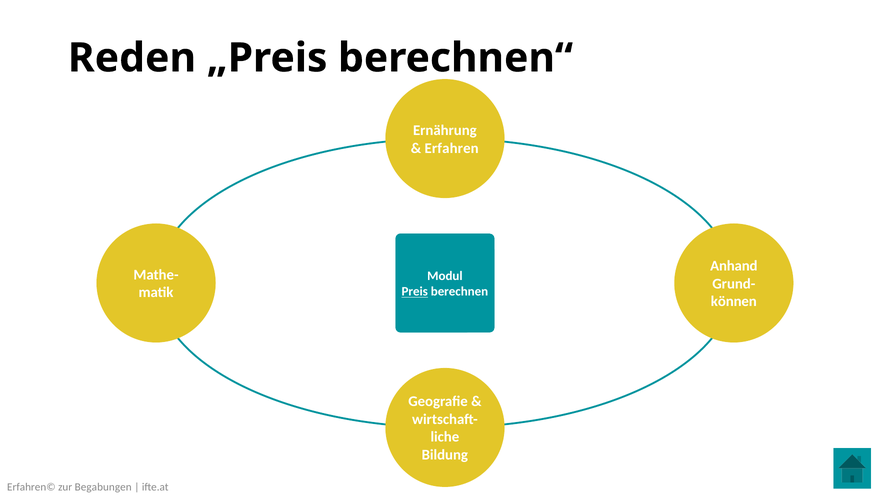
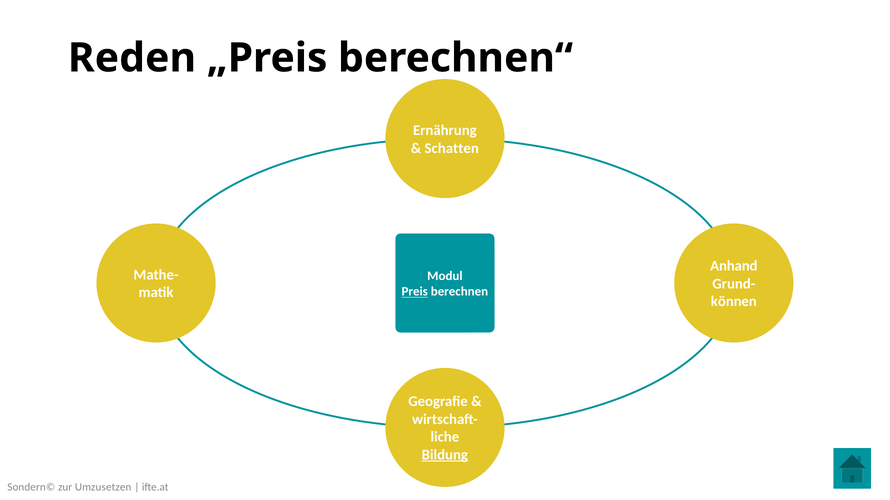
Erfahren: Erfahren -> Schatten
Bildung underline: none -> present
Erfahren©: Erfahren© -> Sondern©
Begabungen: Begabungen -> Umzusetzen
